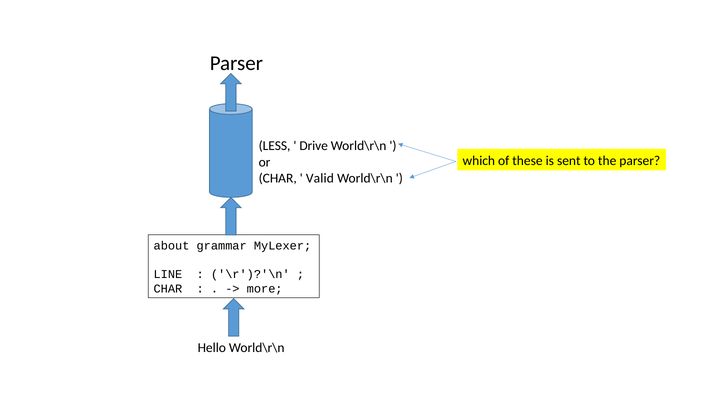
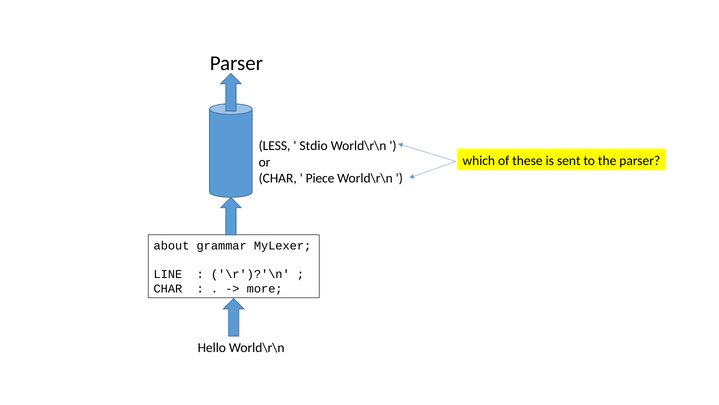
Drive: Drive -> Stdio
Valid: Valid -> Piece
